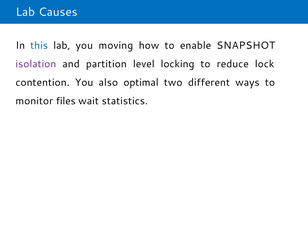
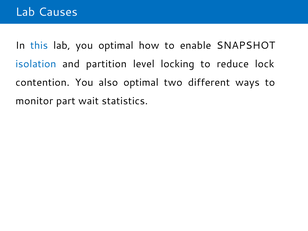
you moving: moving -> optimal
isolation colour: purple -> blue
files: files -> part
